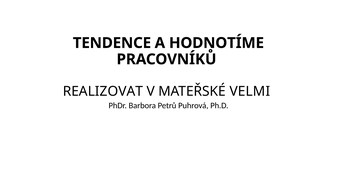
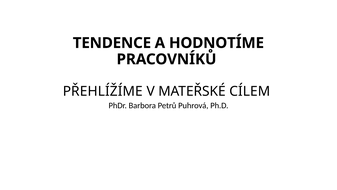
REALIZOVAT: REALIZOVAT -> PŘEHLÍŽÍME
VELMI: VELMI -> CÍLEM
